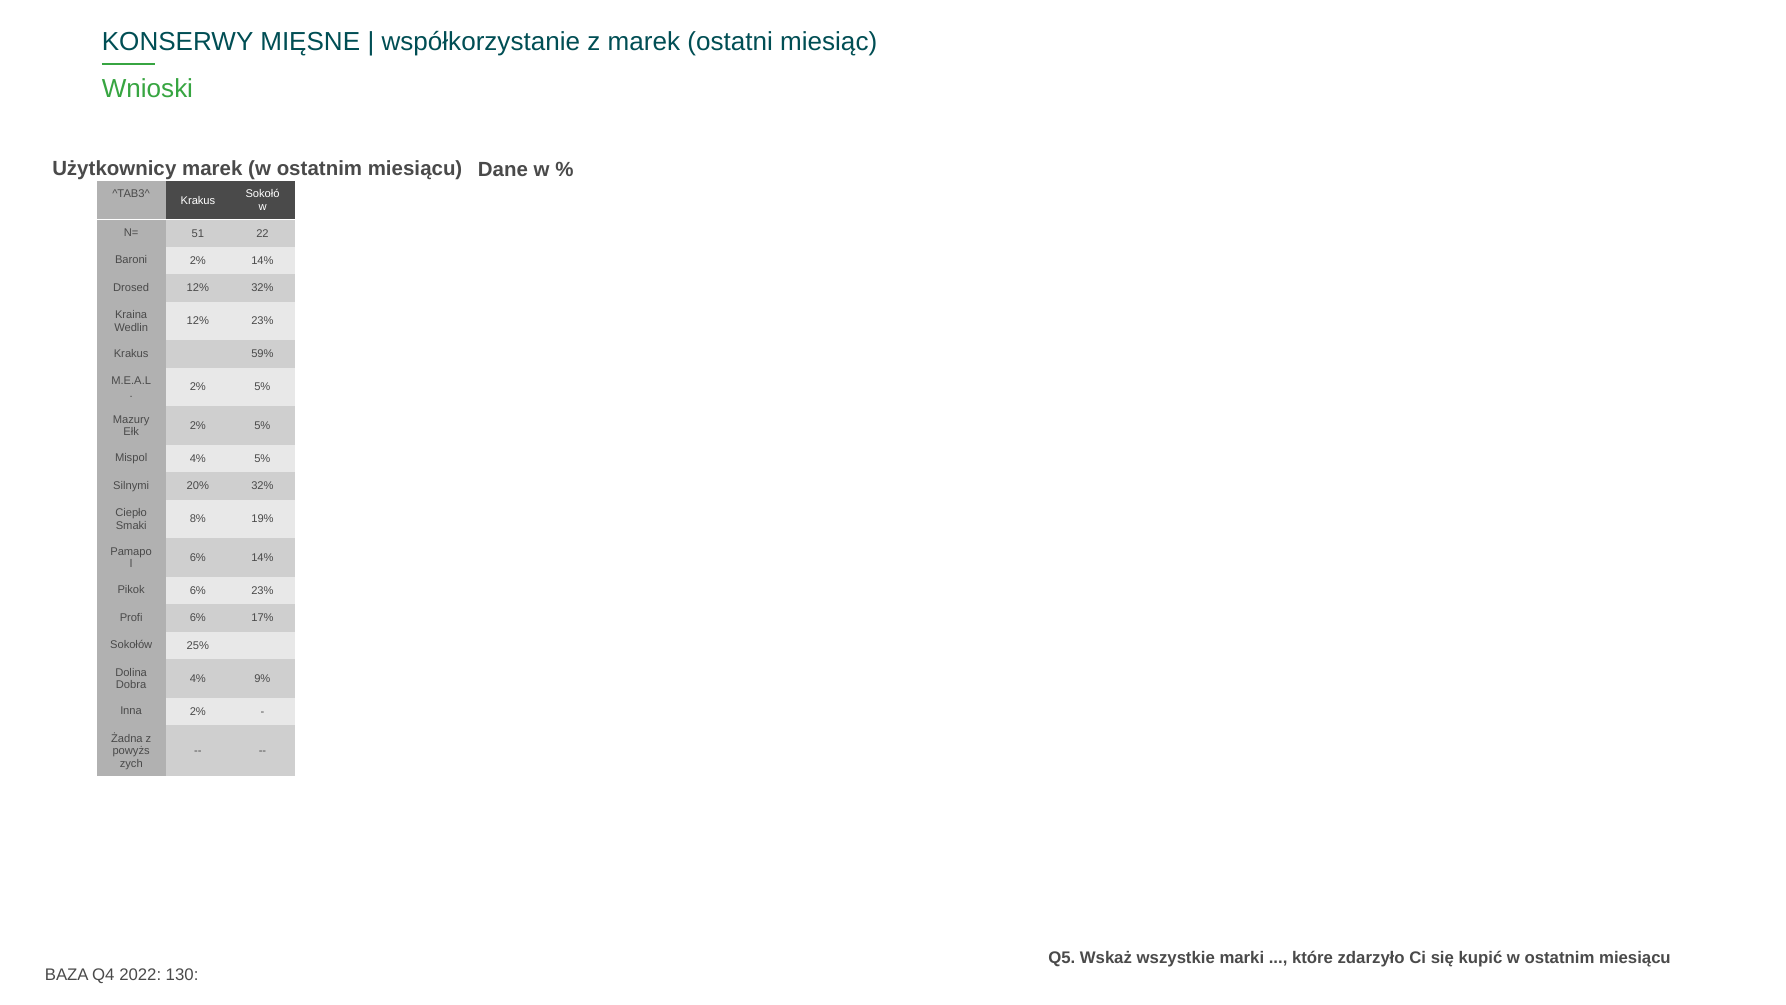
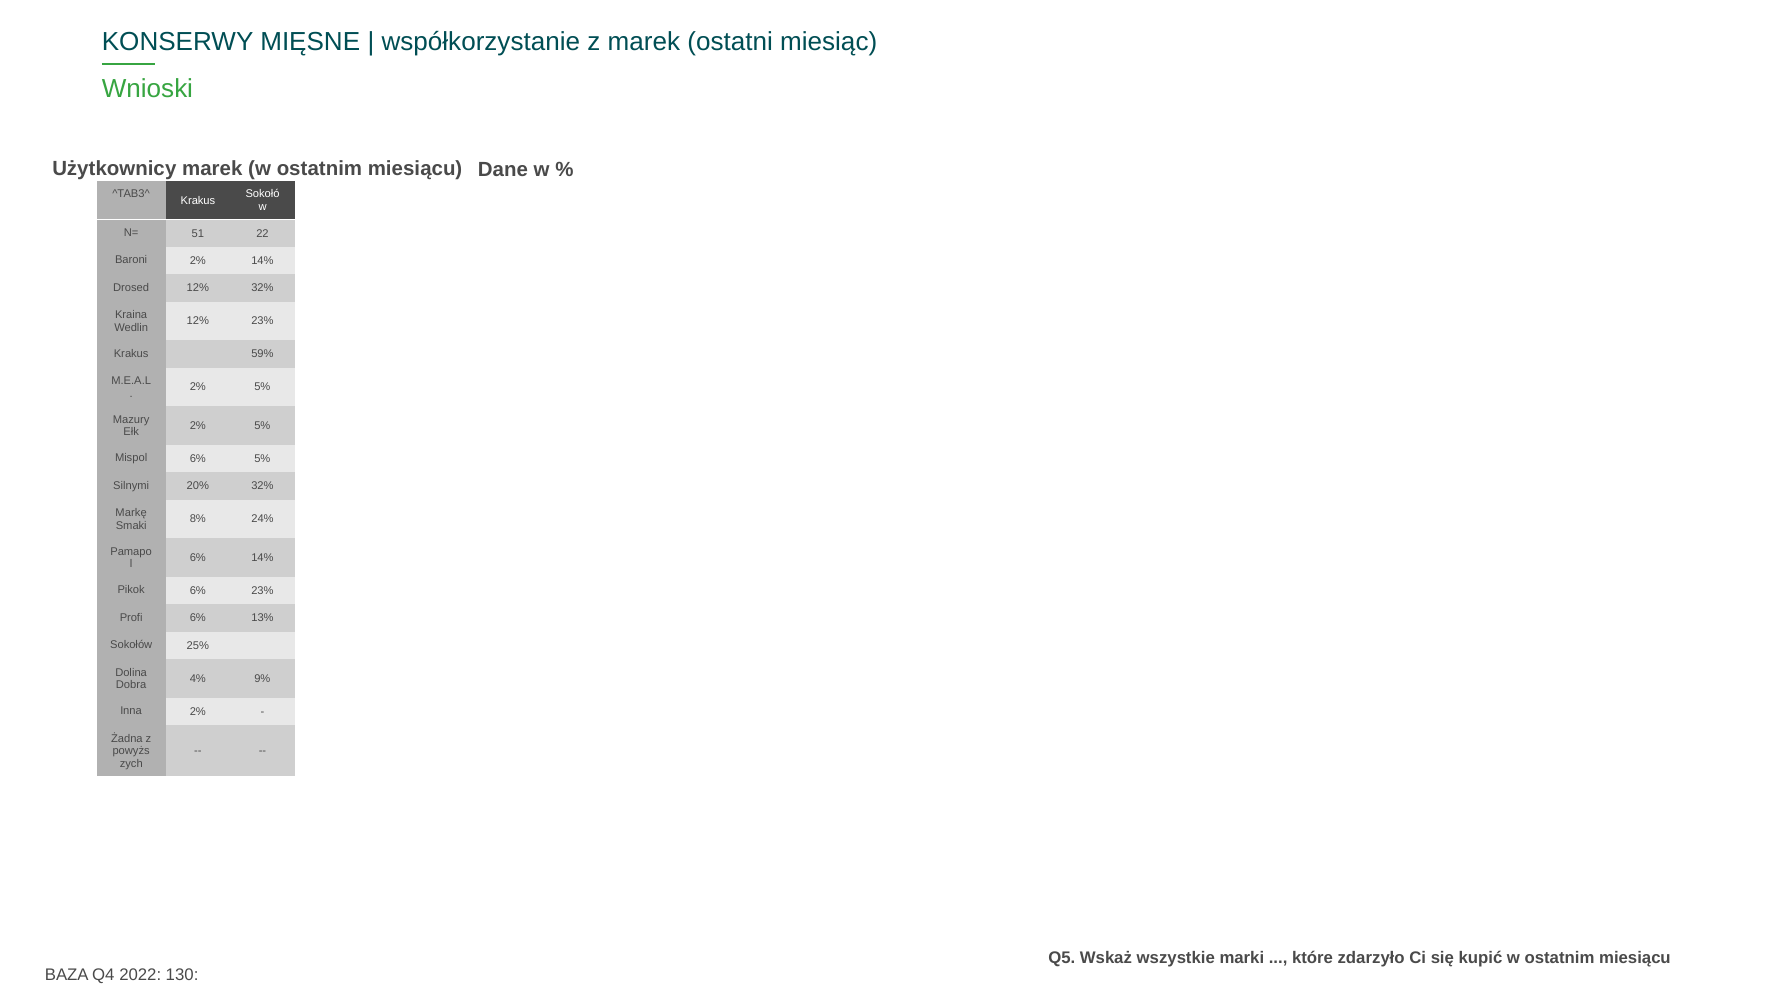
Mispol 4%: 4% -> 6%
Ciepło: Ciepło -> Markę
19%: 19% -> 24%
17%: 17% -> 13%
